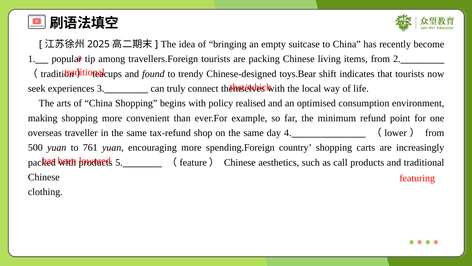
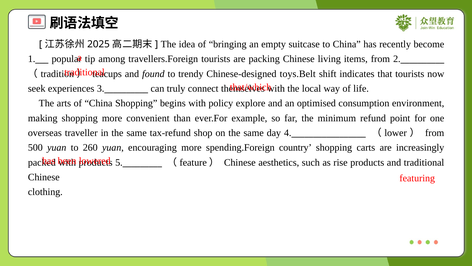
toys.Bear: toys.Bear -> toys.Belt
realised: realised -> explore
761: 761 -> 260
call: call -> rise
